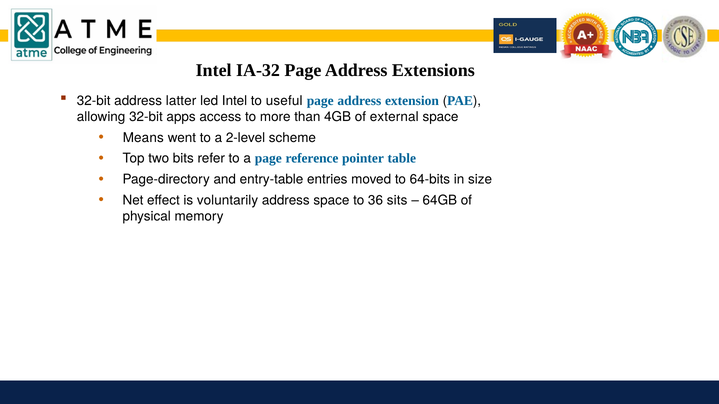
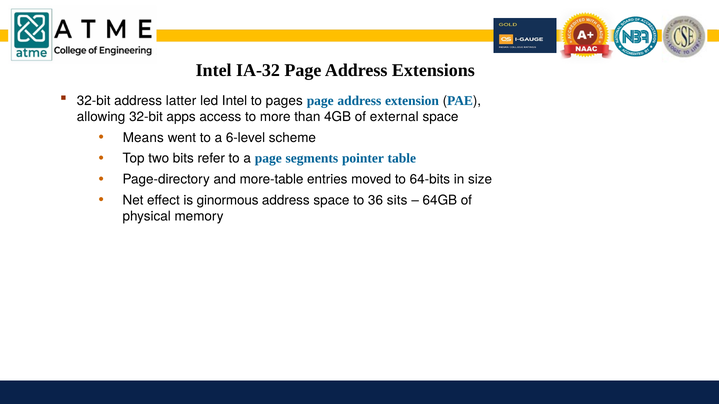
useful: useful -> pages
2-level: 2-level -> 6-level
reference: reference -> segments
entry-table: entry-table -> more-table
voluntarily: voluntarily -> ginormous
